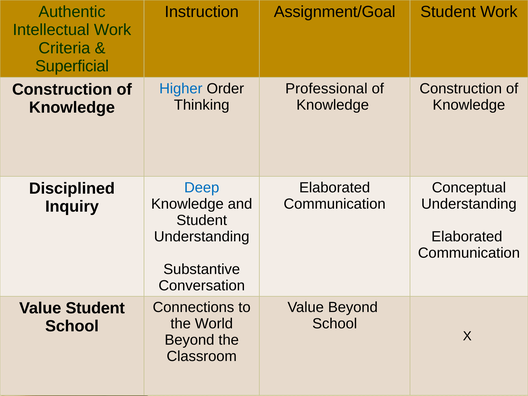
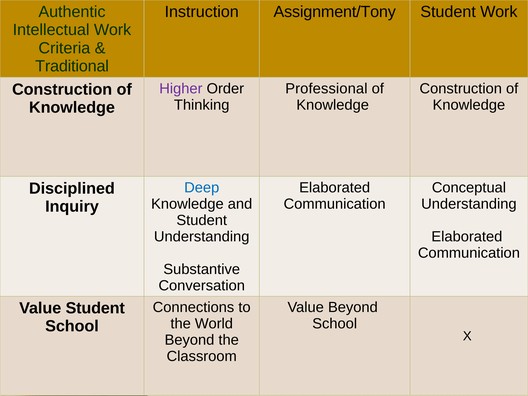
Assignment/Goal: Assignment/Goal -> Assignment/Tony
Superficial: Superficial -> Traditional
Higher colour: blue -> purple
